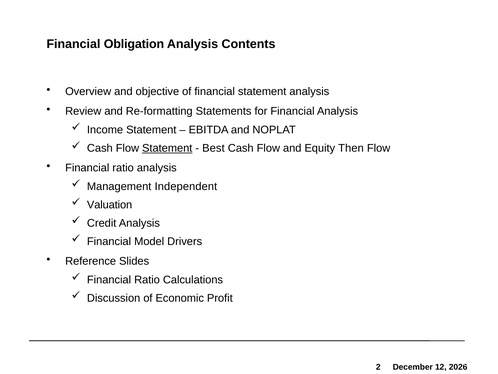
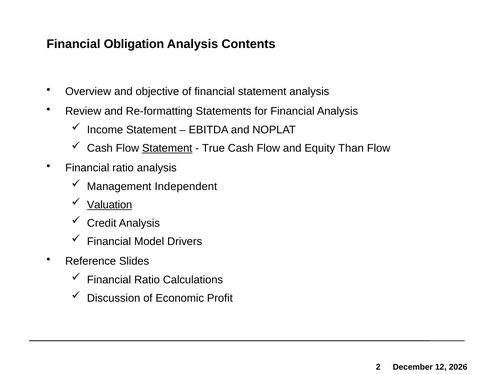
Best: Best -> True
Then: Then -> Than
Valuation underline: none -> present
